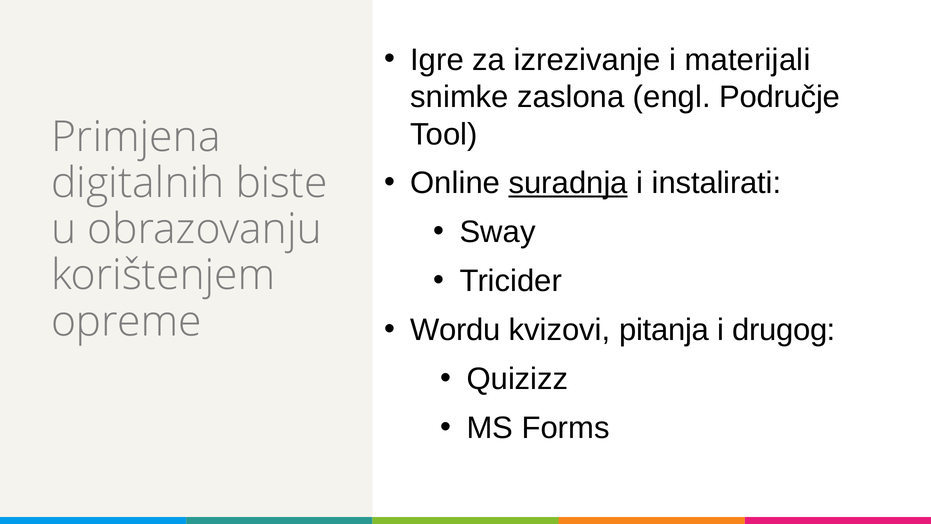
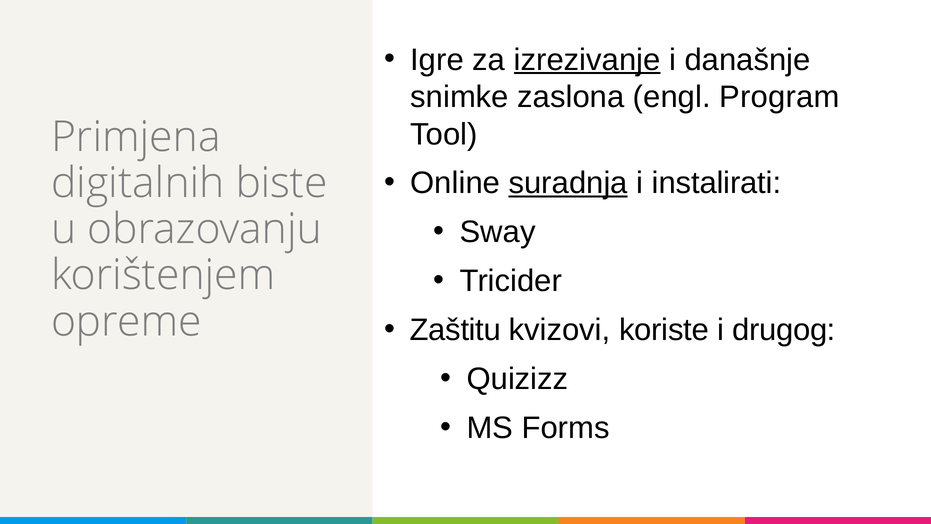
izrezivanje underline: none -> present
materijali: materijali -> današnje
Područje: Područje -> Program
Wordu: Wordu -> Zaštitu
pitanja: pitanja -> koriste
